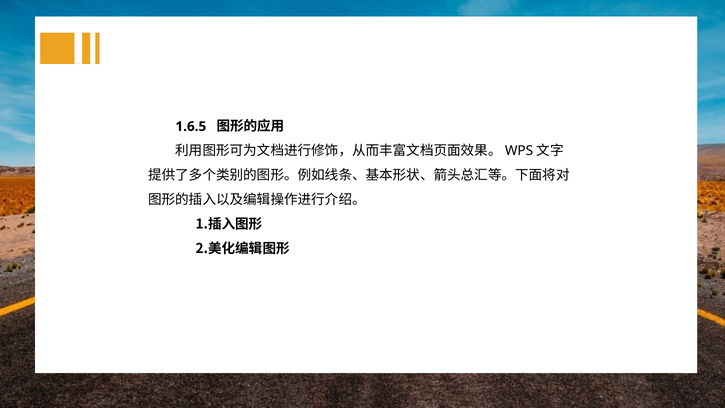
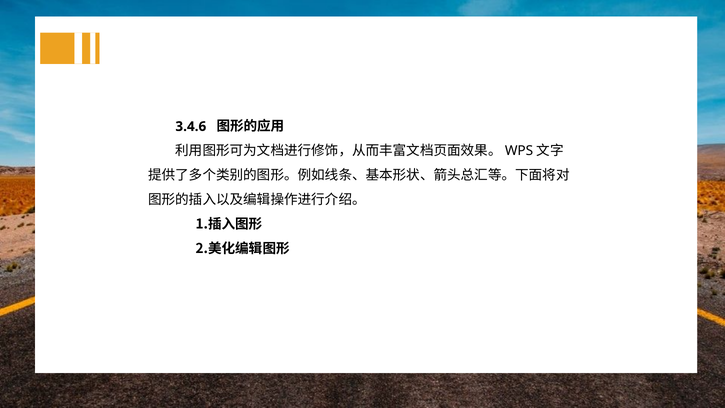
1.6.5: 1.6.5 -> 3.4.6
